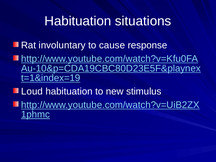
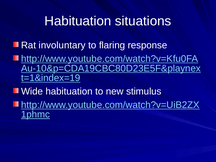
cause: cause -> flaring
Loud: Loud -> Wide
